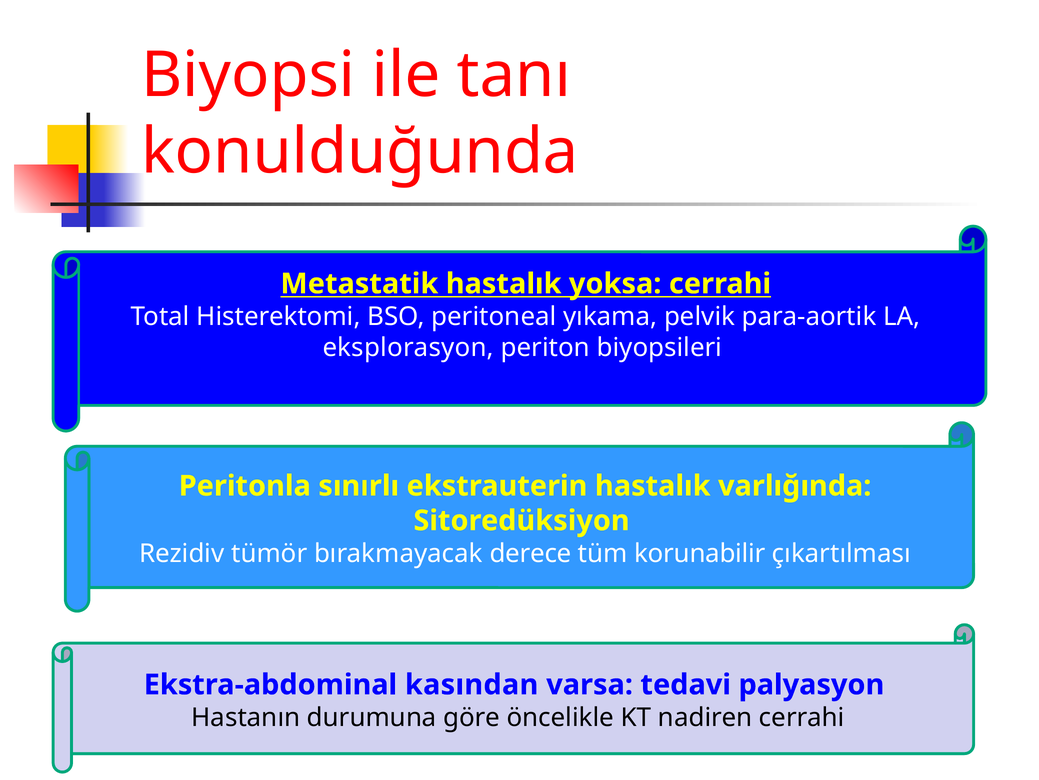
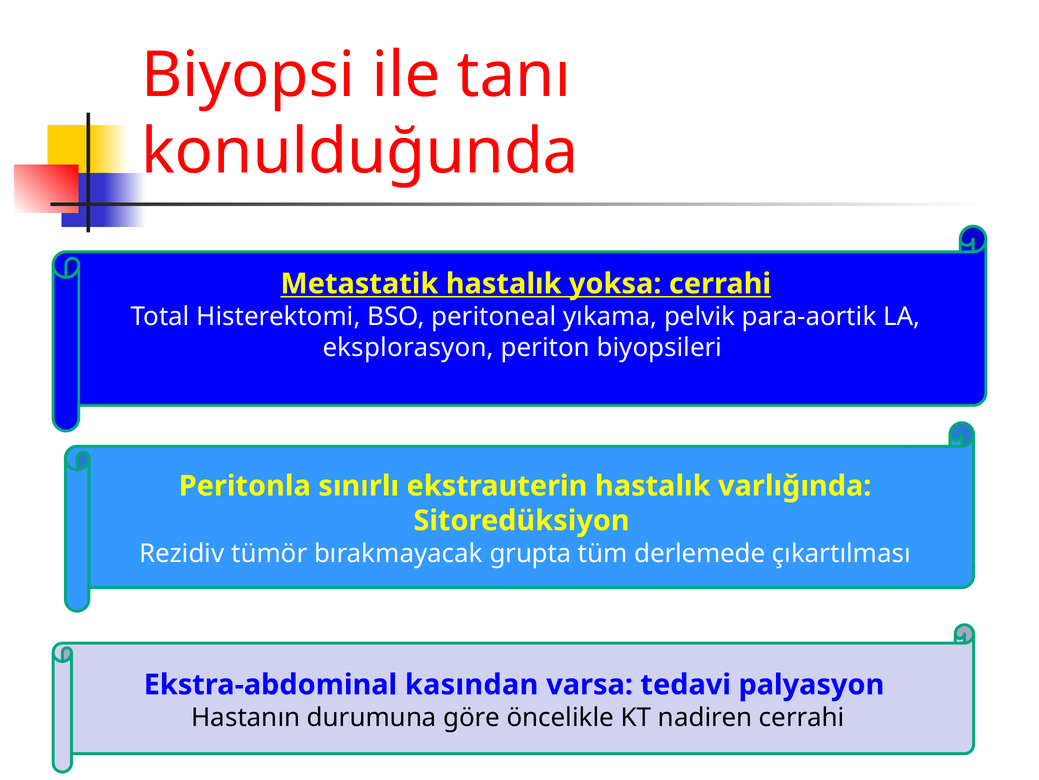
derece: derece -> grupta
korunabilir: korunabilir -> derlemede
